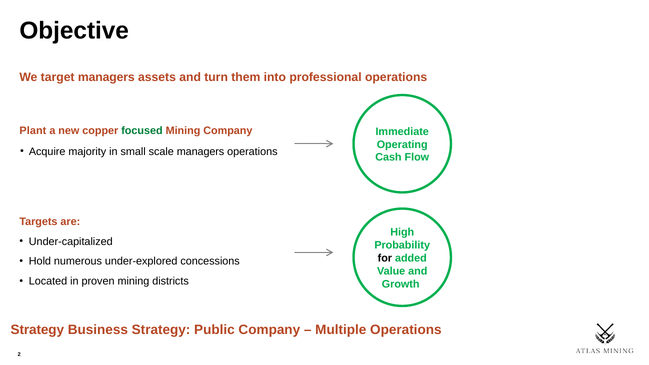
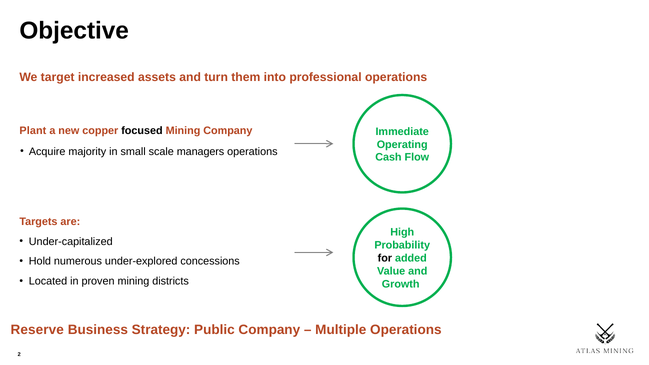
target managers: managers -> increased
focused colour: green -> black
Strategy at (37, 330): Strategy -> Reserve
